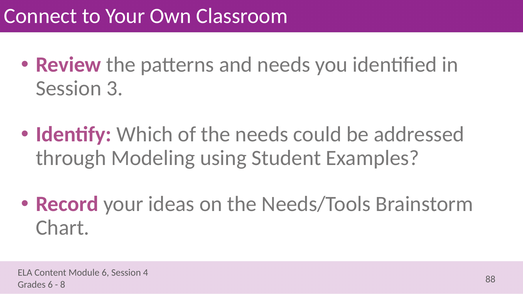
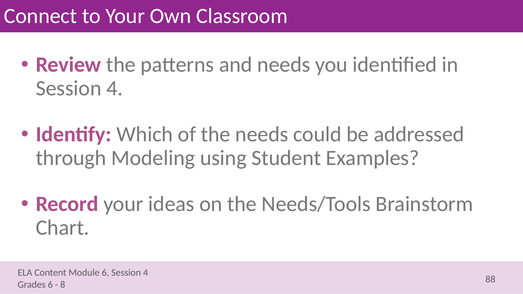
3 at (115, 88): 3 -> 4
